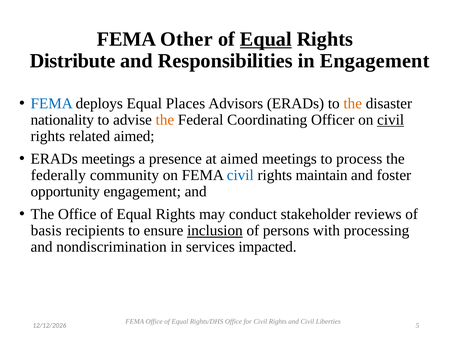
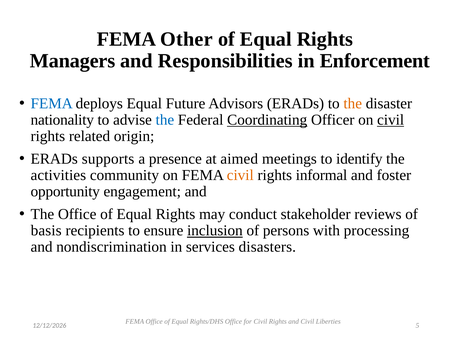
Equal at (266, 39) underline: present -> none
Distribute: Distribute -> Managers
in Engagement: Engagement -> Enforcement
Places: Places -> Future
the at (165, 120) colour: orange -> blue
Coordinating underline: none -> present
related aimed: aimed -> origin
ERADs meetings: meetings -> supports
process: process -> identify
federally: federally -> activities
civil at (240, 175) colour: blue -> orange
maintain: maintain -> informal
impacted: impacted -> disasters
